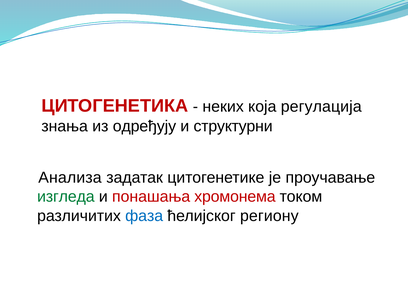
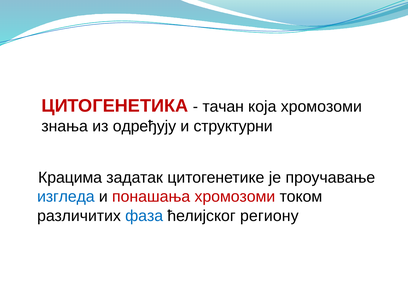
неких: неких -> тачан
која регулација: регулација -> хромозоми
Анализа: Анализа -> Крацима
изгледа colour: green -> blue
понашања хромонема: хромонема -> хромозоми
